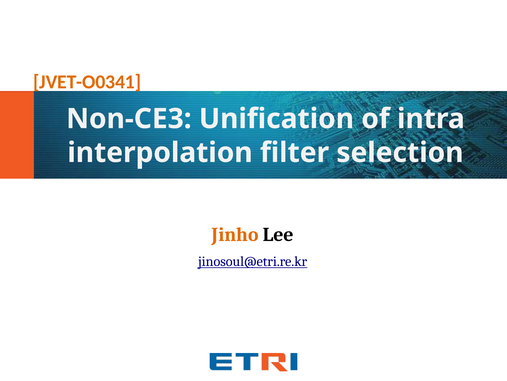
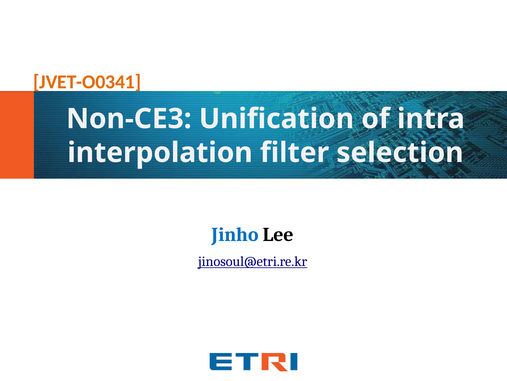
Jinho colour: orange -> blue
